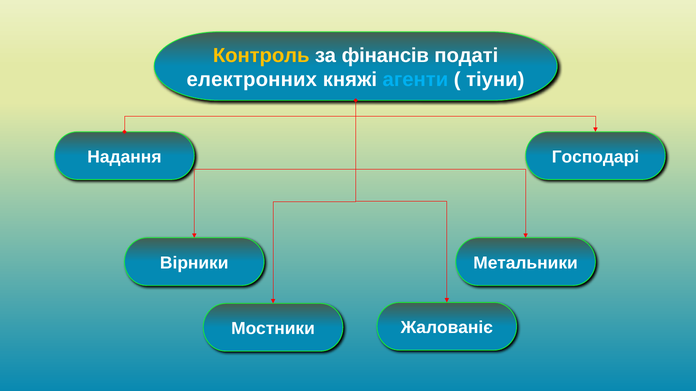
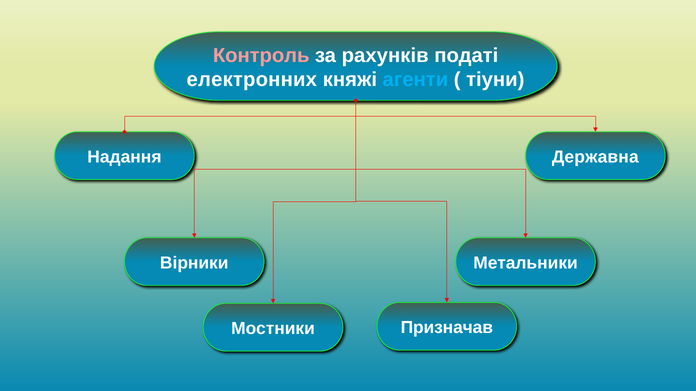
Контроль colour: yellow -> pink
фінансів: фінансів -> рахунків
Господарі: Господарі -> Державна
Жалованіє: Жалованіє -> Призначав
